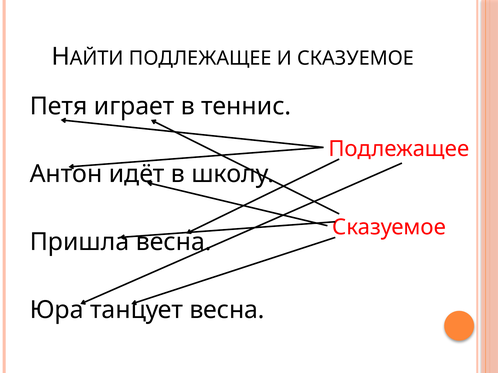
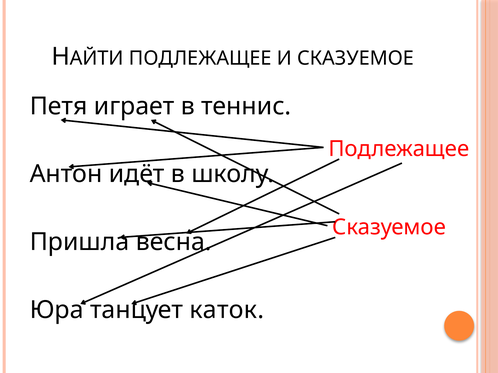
танцует весна: весна -> каток
